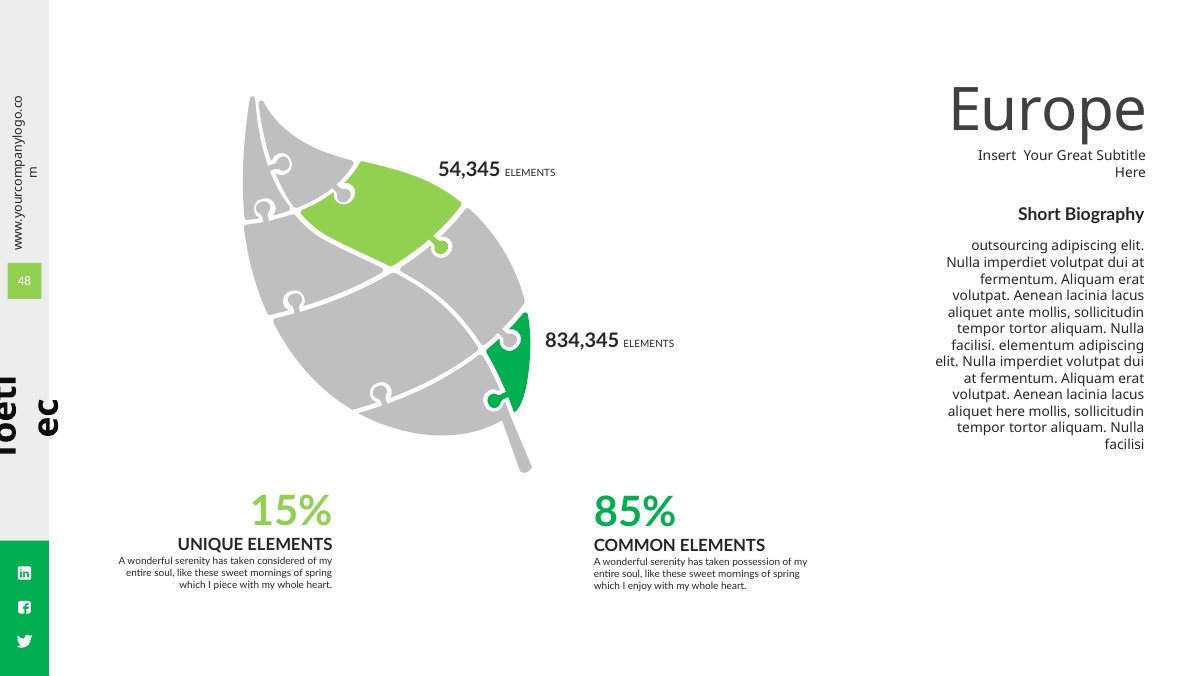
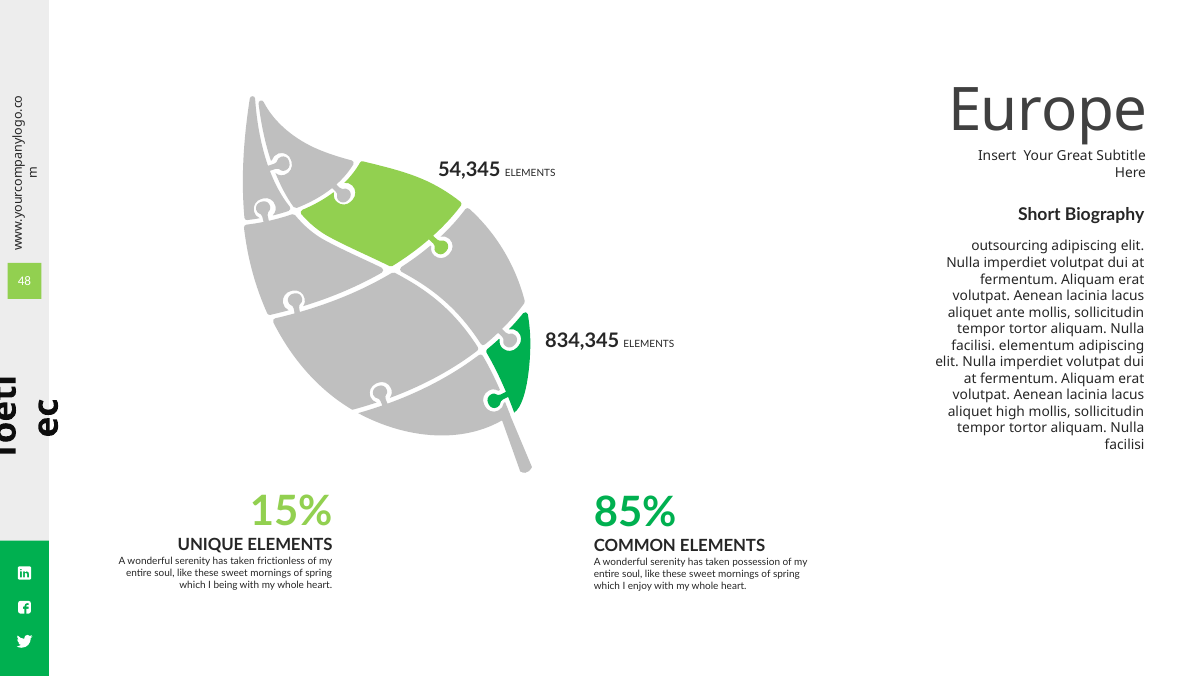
aliquet here: here -> high
considered: considered -> frictionless
piece: piece -> being
